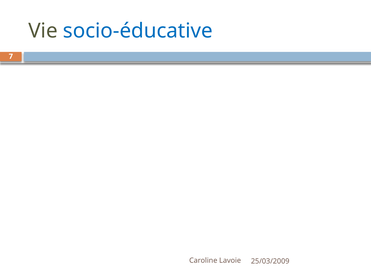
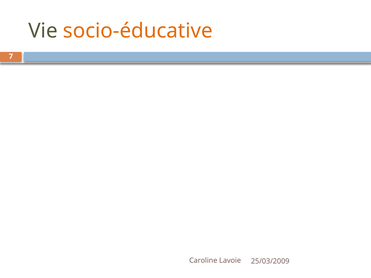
socio-éducative colour: blue -> orange
